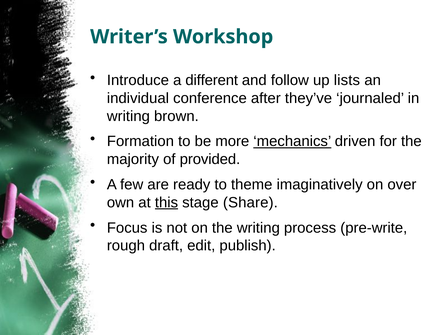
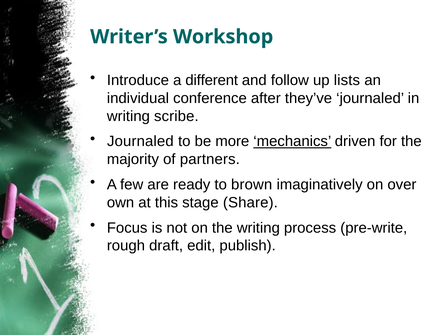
brown: brown -> scribe
Formation at (140, 142): Formation -> Journaled
provided: provided -> partners
theme: theme -> brown
this underline: present -> none
